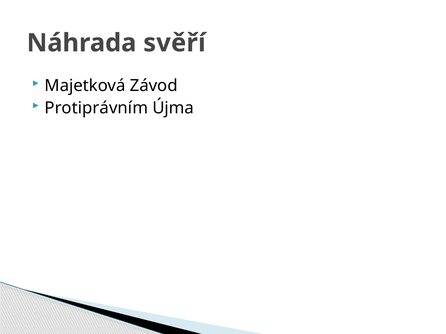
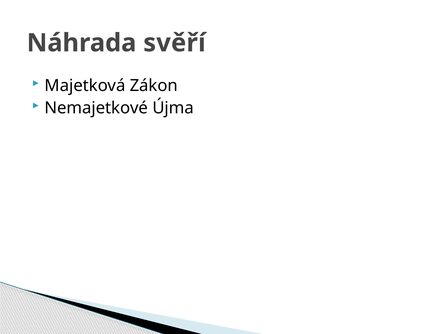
Závod: Závod -> Zákon
Protiprávním: Protiprávním -> Nemajetkové
